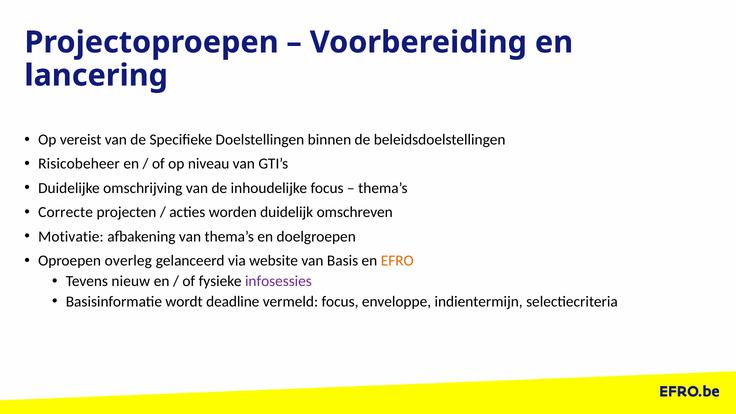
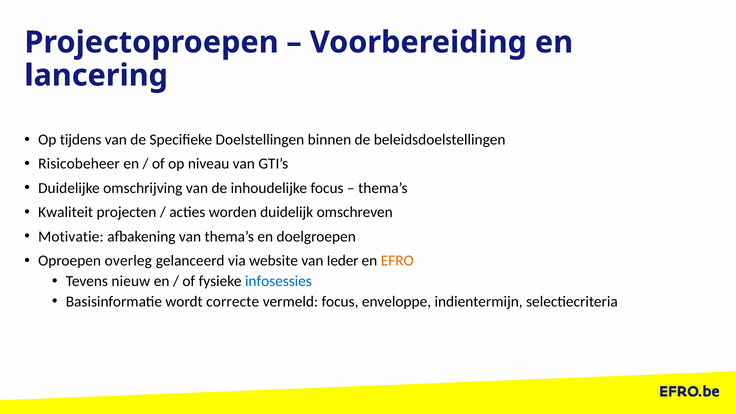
vereist: vereist -> tijdens
Correcte: Correcte -> Kwaliteit
Basis: Basis -> Ieder
infosessies colour: purple -> blue
deadline: deadline -> correcte
